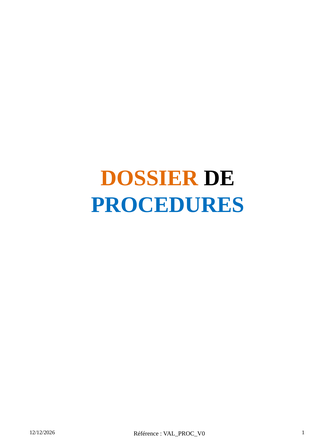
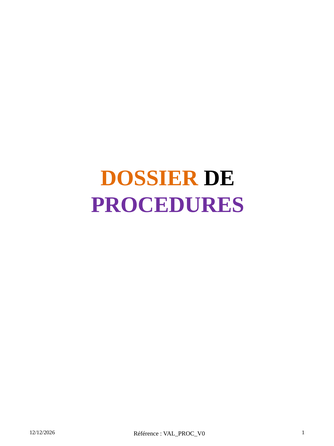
PROCEDURES colour: blue -> purple
